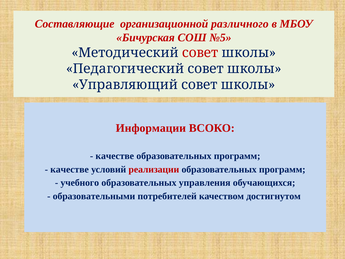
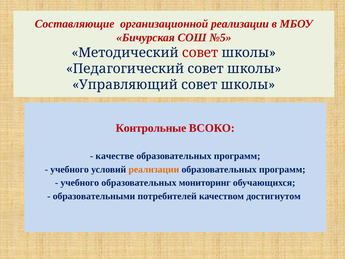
организационной различного: различного -> реализации
Информации: Информации -> Контрольные
качестве at (70, 169): качестве -> учебного
реализации at (154, 169) colour: red -> orange
управления: управления -> мониторинг
